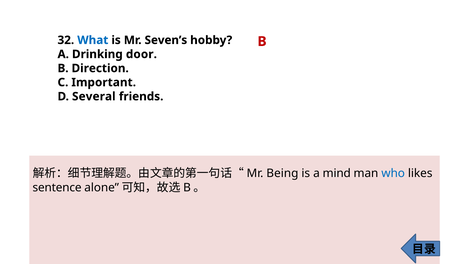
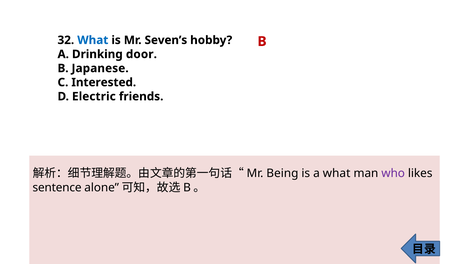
Direction: Direction -> Japanese
Important: Important -> Interested
Several: Several -> Electric
a mind: mind -> what
who colour: blue -> purple
